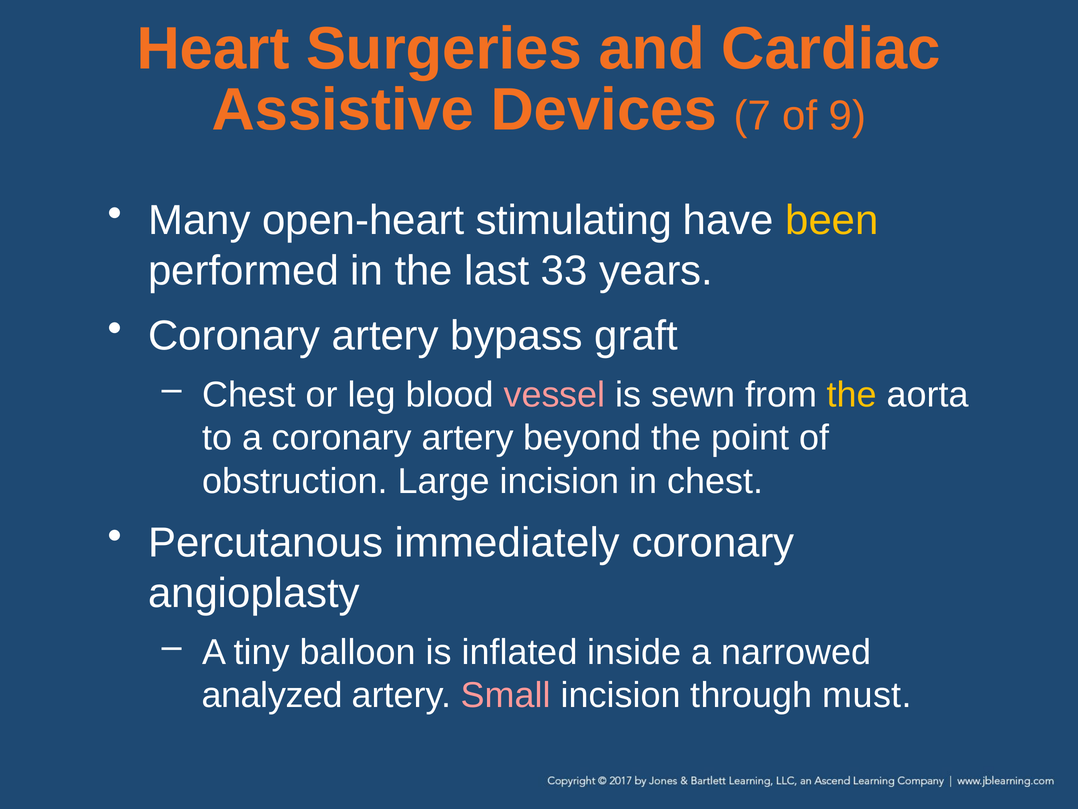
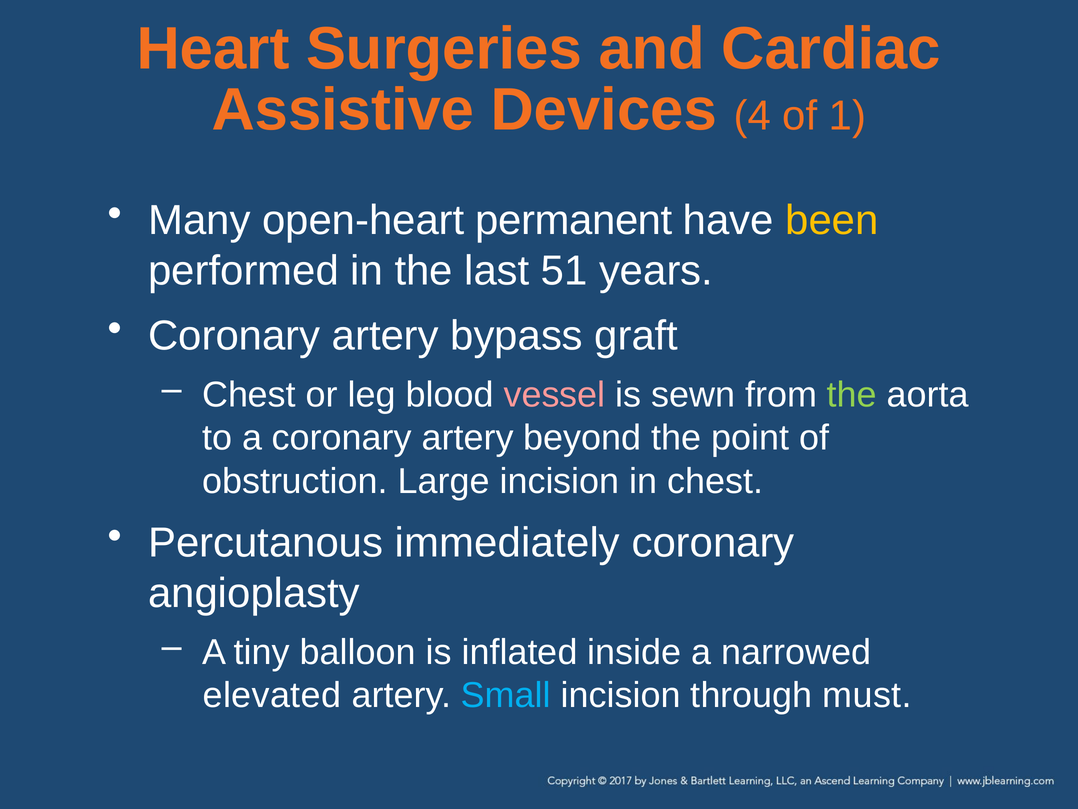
7: 7 -> 4
9: 9 -> 1
stimulating: stimulating -> permanent
33: 33 -> 51
the at (852, 395) colour: yellow -> light green
analyzed: analyzed -> elevated
Small colour: pink -> light blue
